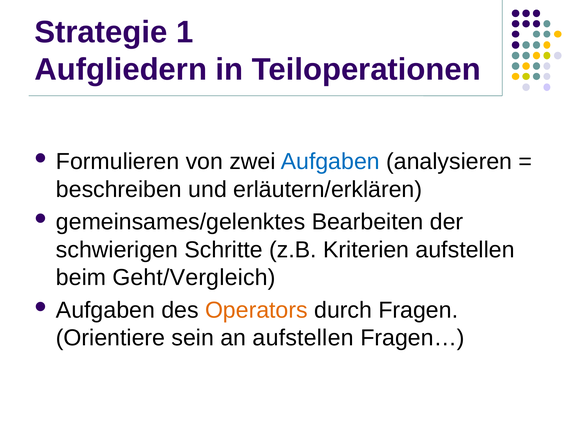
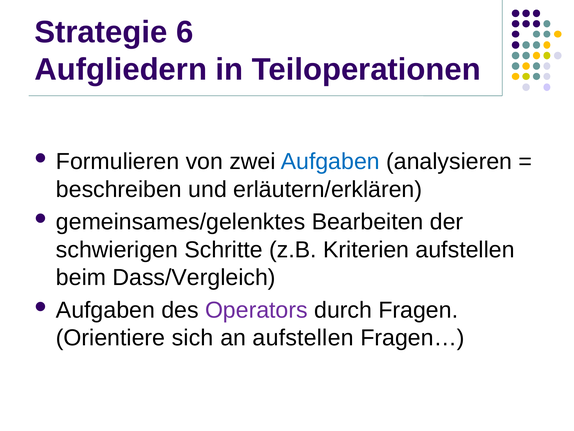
1: 1 -> 6
Geht/Vergleich: Geht/Vergleich -> Dass/Vergleich
Operators colour: orange -> purple
sein: sein -> sich
